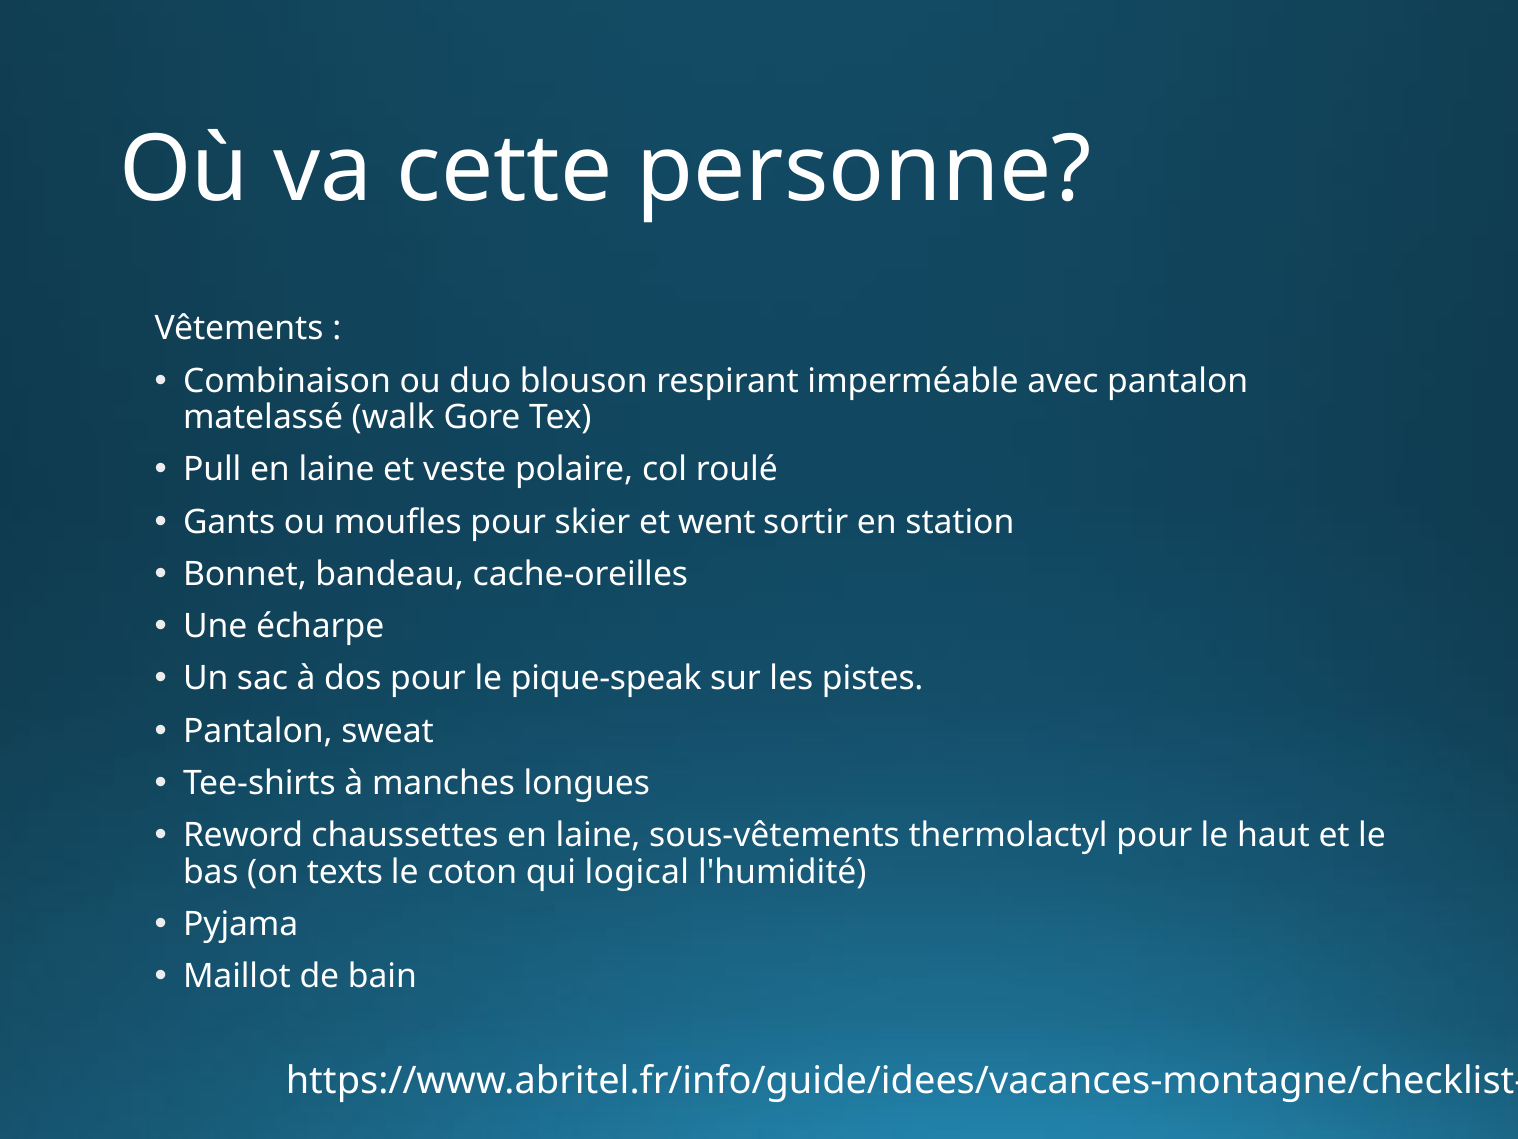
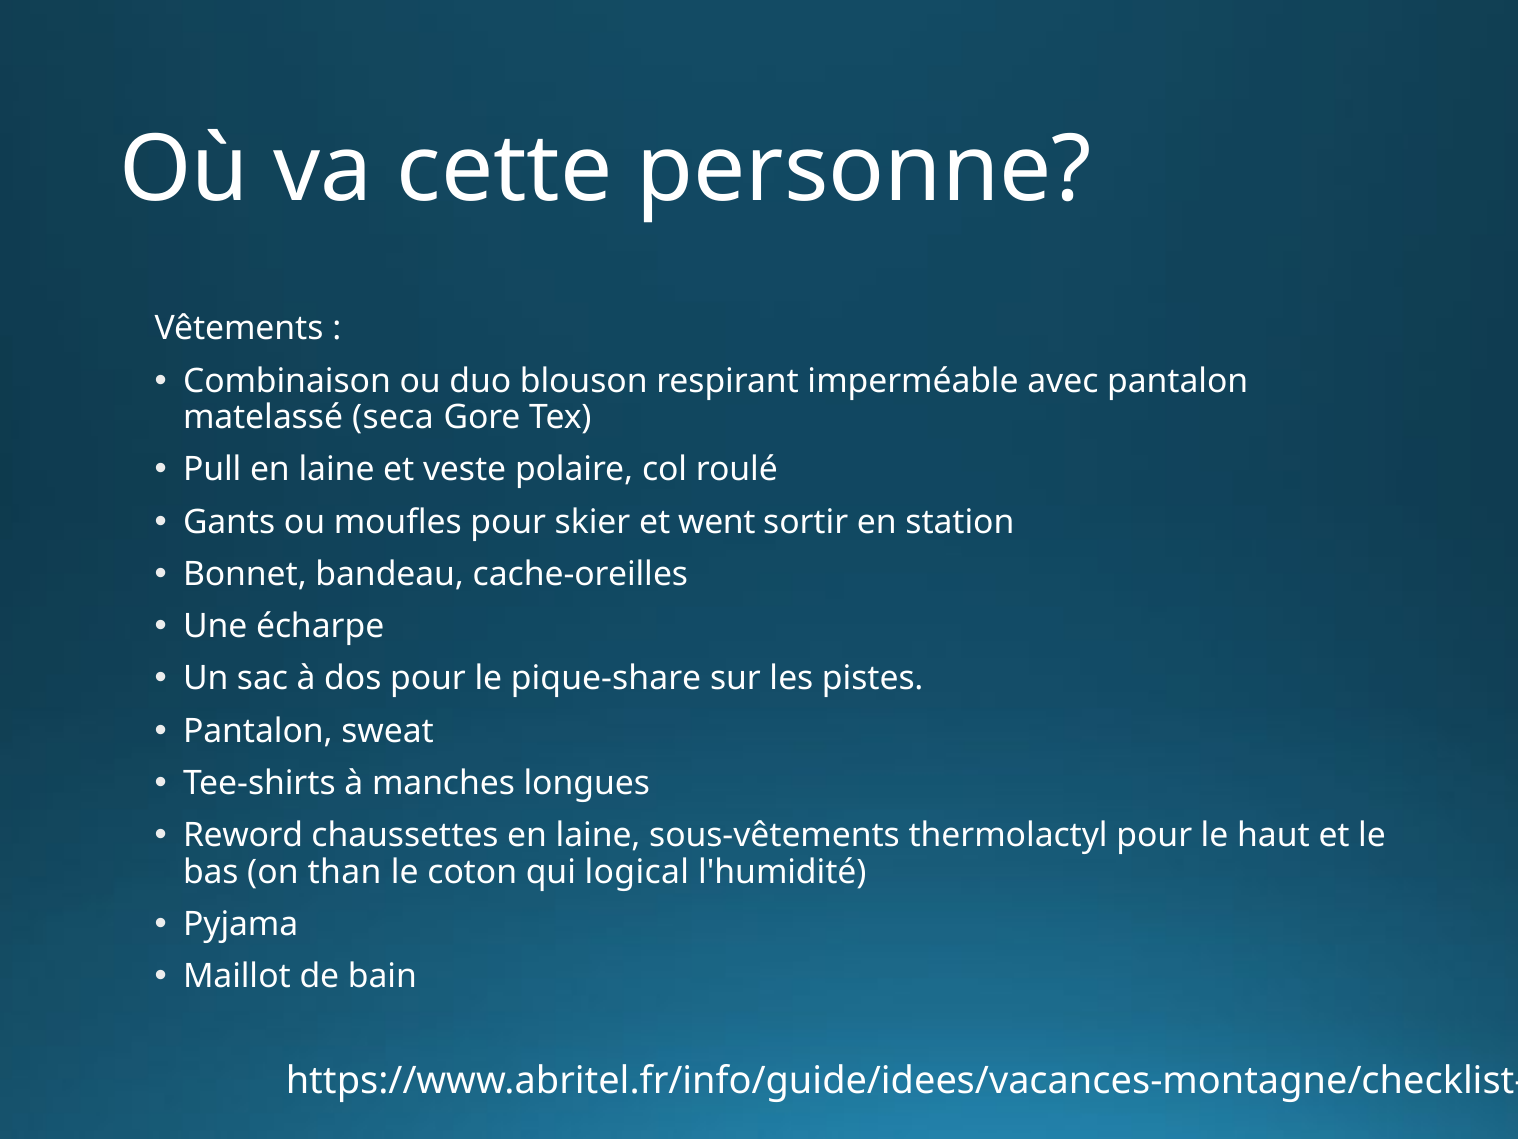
walk: walk -> seca
pique-speak: pique-speak -> pique-share
texts: texts -> than
